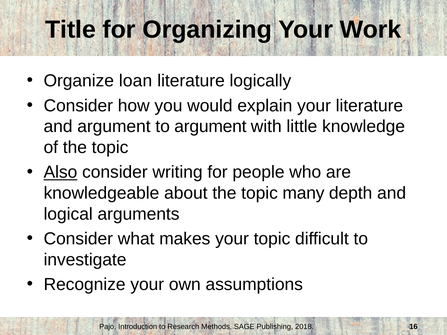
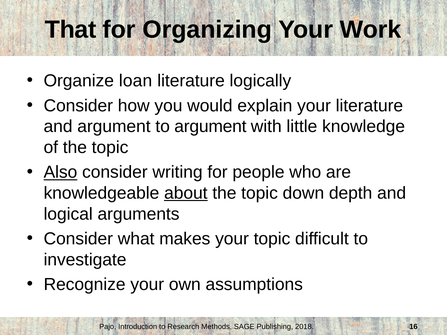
Title: Title -> That
about underline: none -> present
many: many -> down
